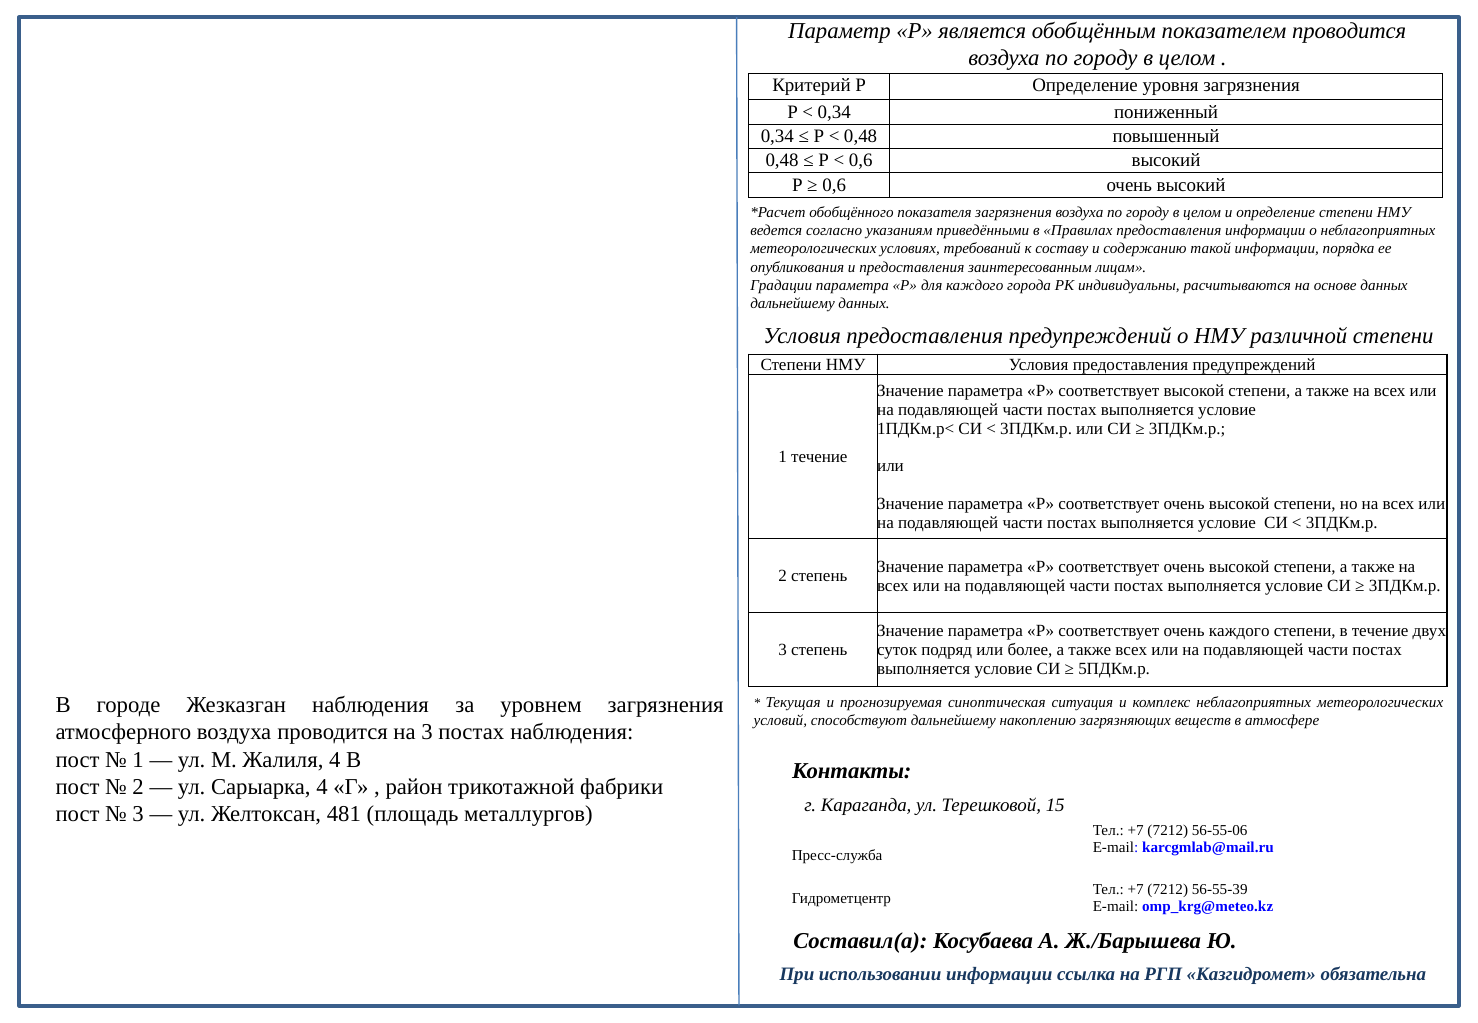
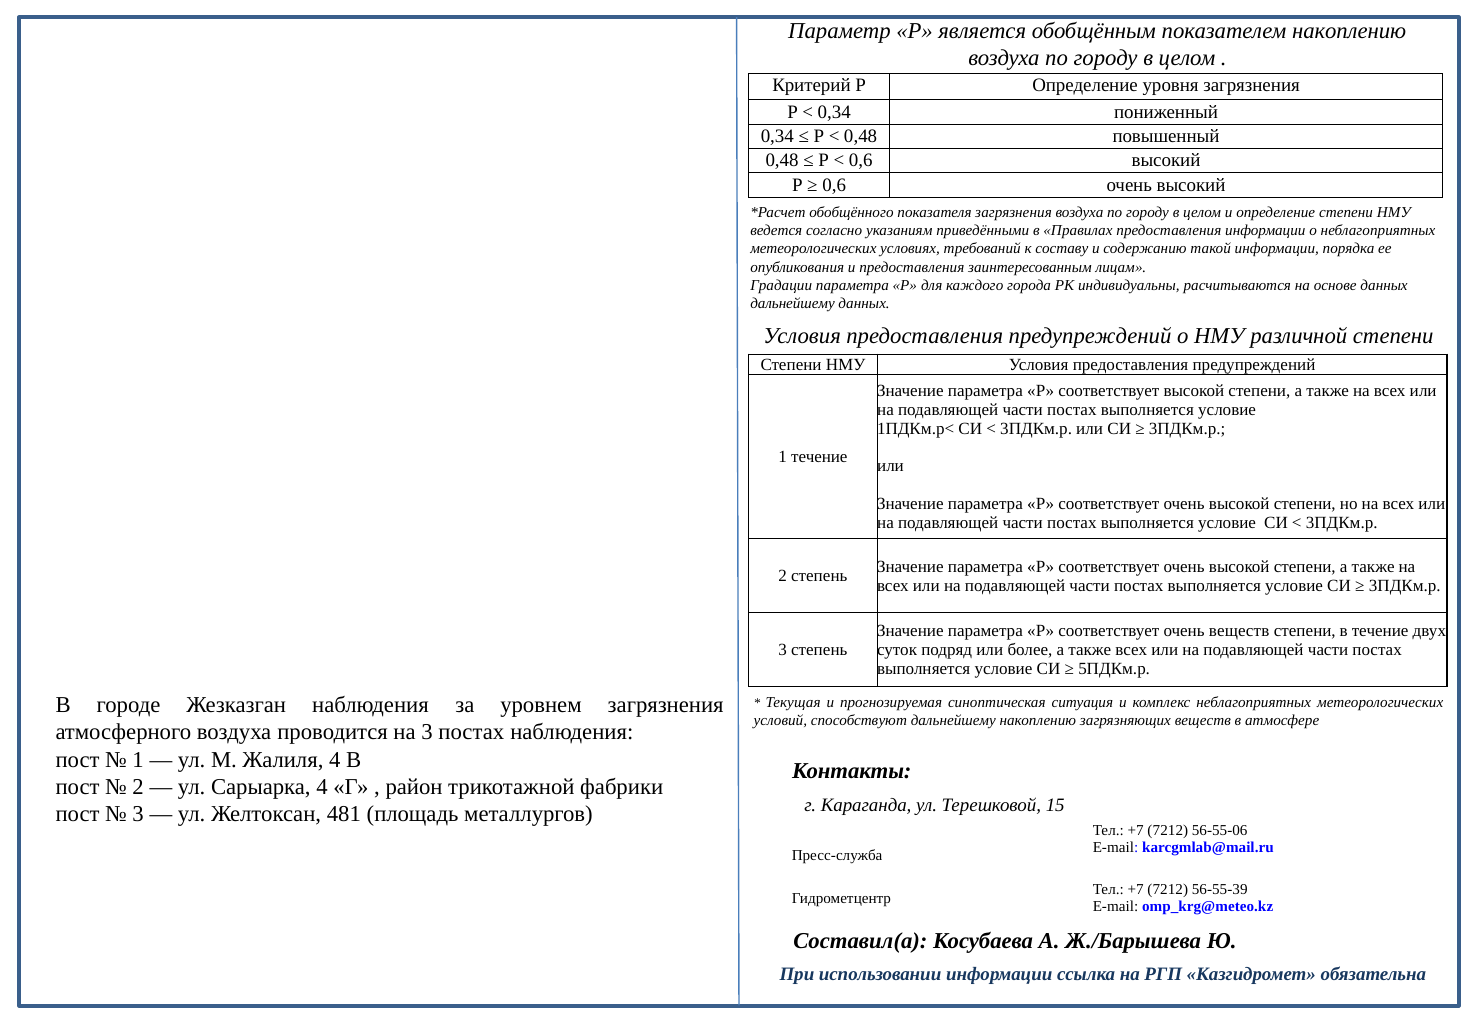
показателем проводится: проводится -> накоплению
очень каждого: каждого -> веществ
